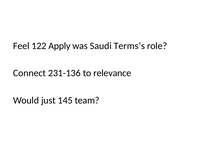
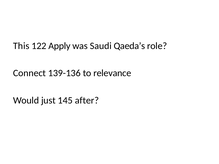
Feel: Feel -> This
Terms’s: Terms’s -> Qaeda’s
231-136: 231-136 -> 139-136
team: team -> after
